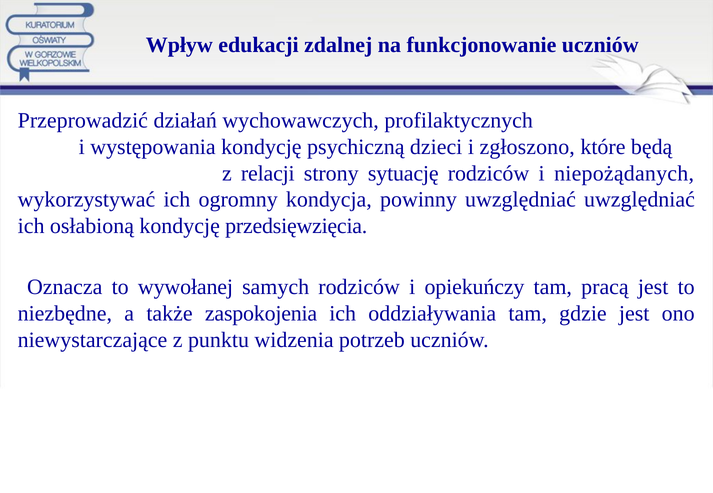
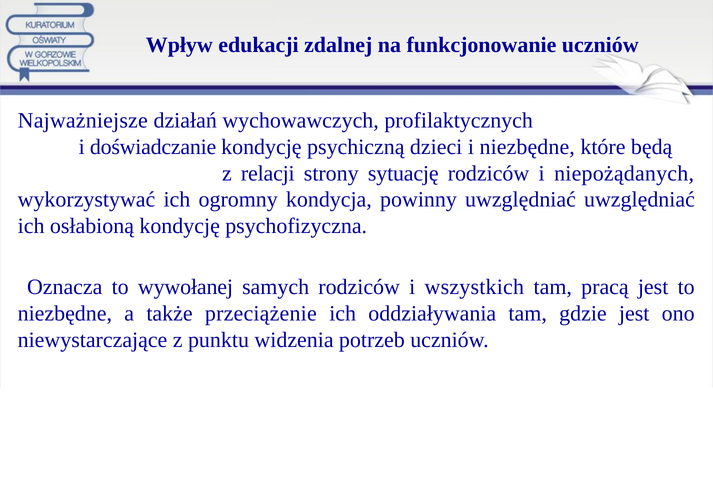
Przeprowadzić: Przeprowadzić -> Najważniejsze
występowania: występowania -> doświadczanie
i zgłoszono: zgłoszono -> niezbędne
przedsięwzięcia: przedsięwzięcia -> psychofizyczna
opiekuńczy: opiekuńczy -> wszystkich
zaspokojenia: zaspokojenia -> przeciążenie
